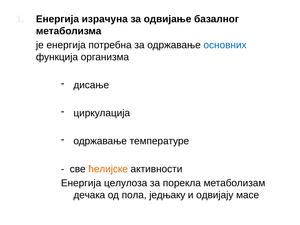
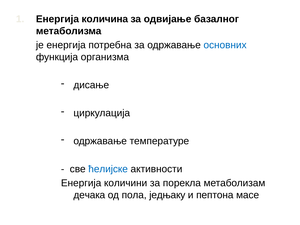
израчуна: израчуна -> количина
ћелијске colour: orange -> blue
целулоза: целулоза -> количини
одвијају: одвијају -> пептона
